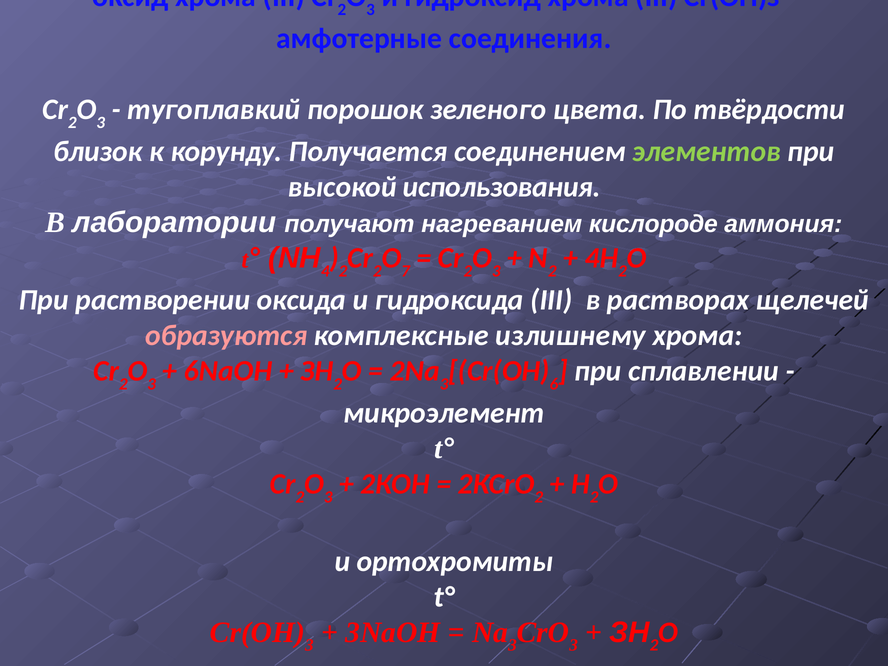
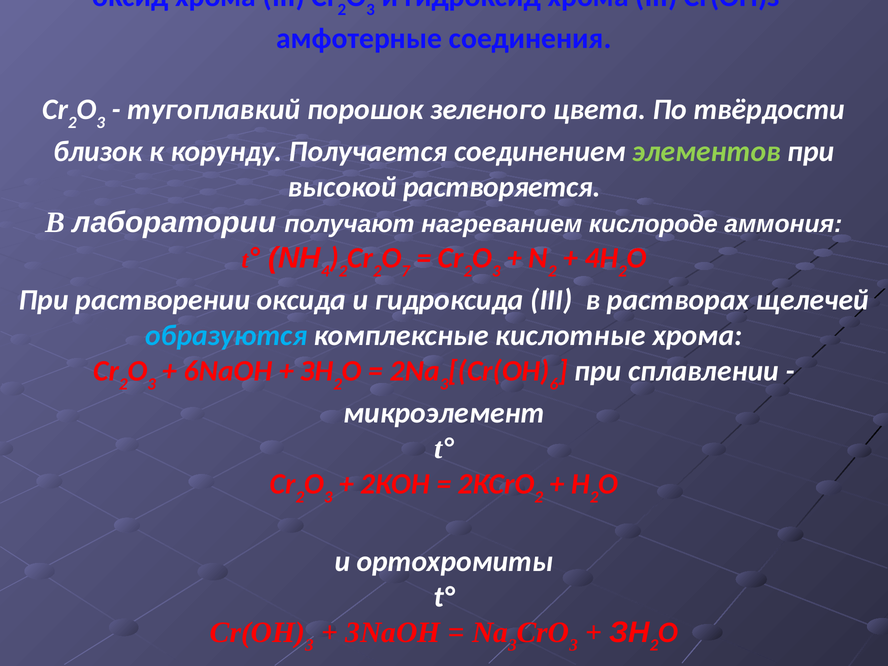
использования: использования -> растворяется
образуются colour: pink -> light blue
излишнему: излишнему -> кислотные
